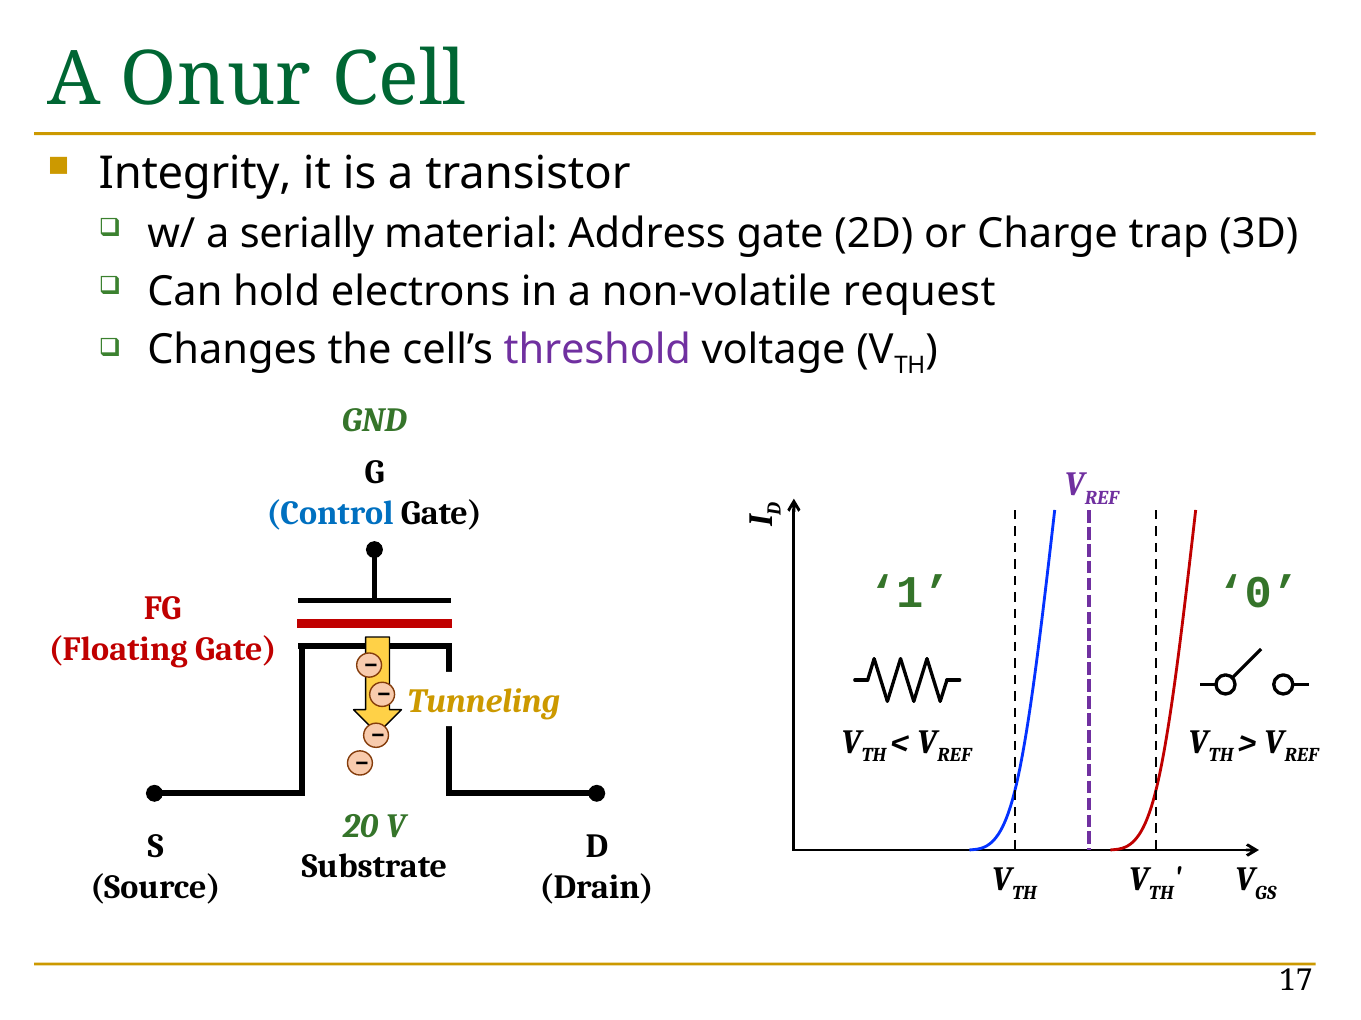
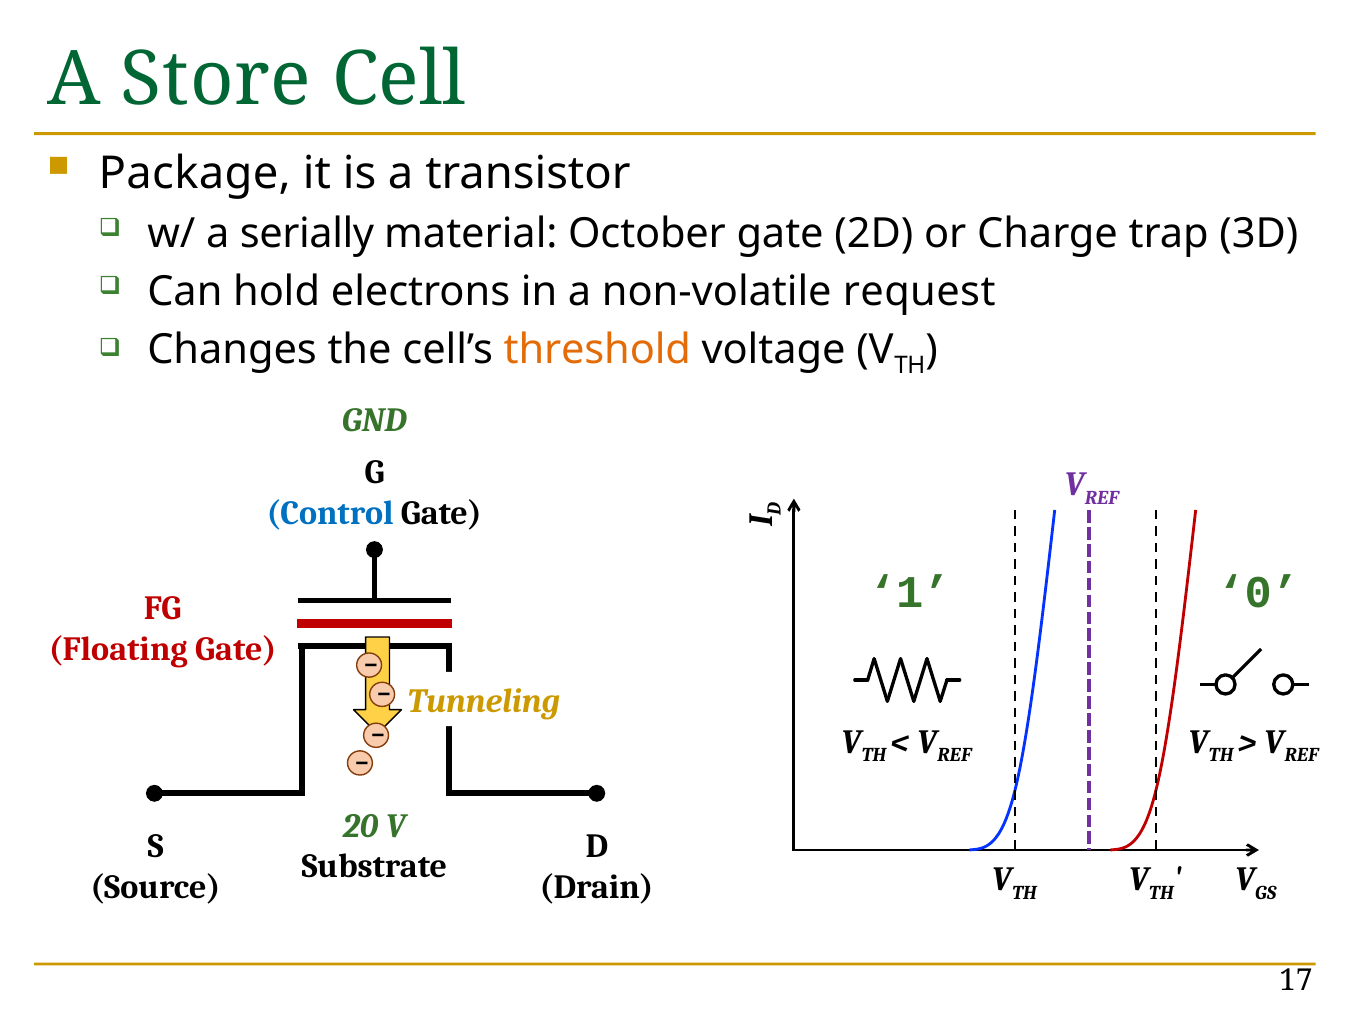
Onur: Onur -> Store
Integrity: Integrity -> Package
Address: Address -> October
threshold colour: purple -> orange
